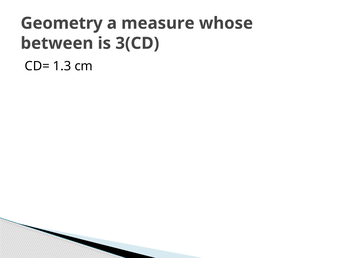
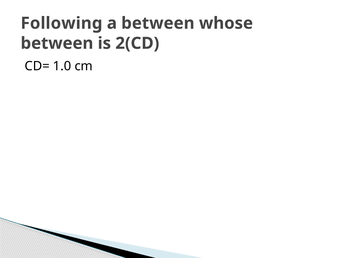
Geometry: Geometry -> Following
a measure: measure -> between
3(CD: 3(CD -> 2(CD
1.3: 1.3 -> 1.0
